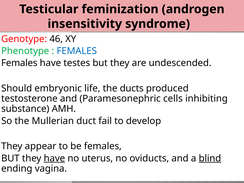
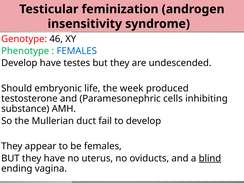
Females at (19, 63): Females -> Develop
ducts: ducts -> week
have at (54, 158) underline: present -> none
